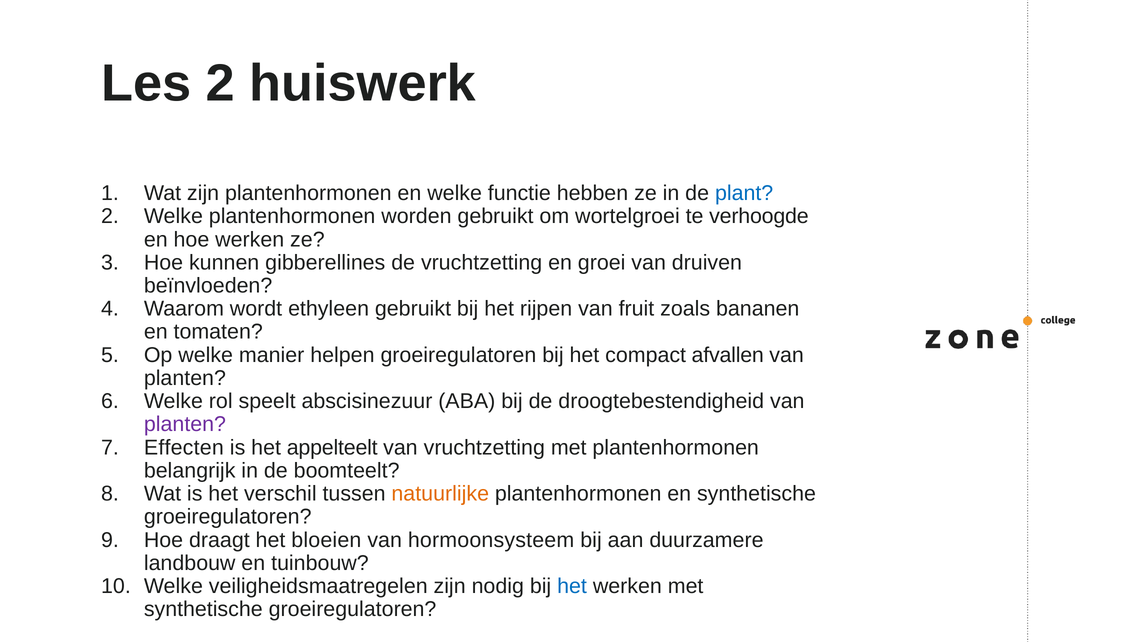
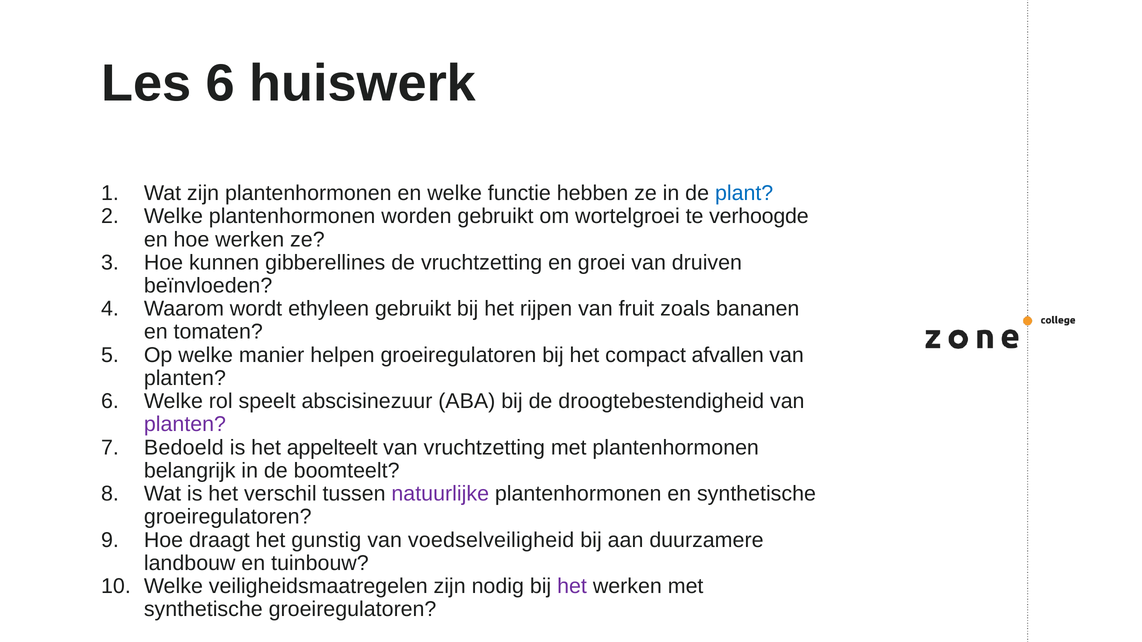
Les 2: 2 -> 6
Effecten: Effecten -> Bedoeld
natuurlijke colour: orange -> purple
bloeien: bloeien -> gunstig
hormoonsysteem: hormoonsysteem -> voedselveiligheid
het at (572, 587) colour: blue -> purple
